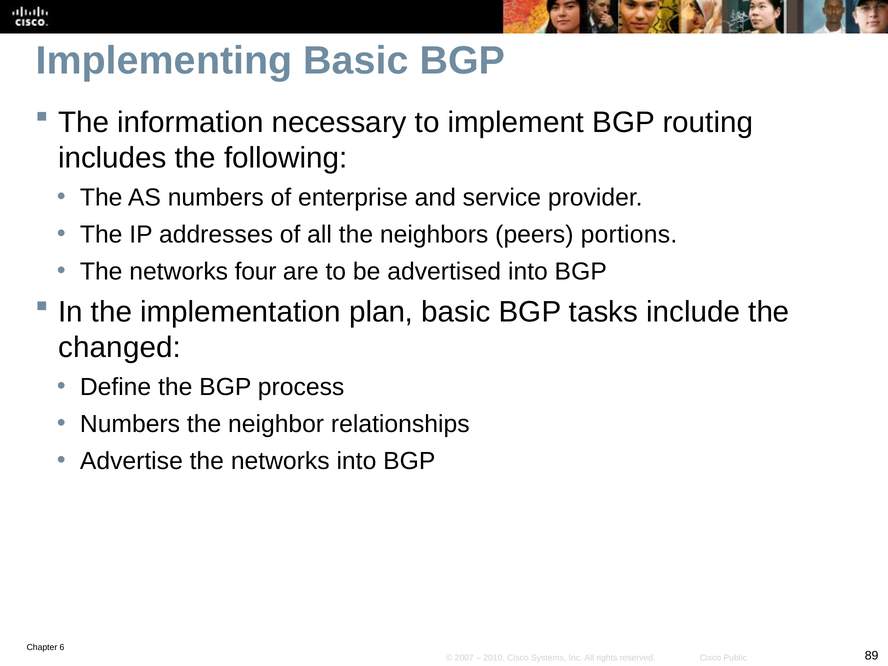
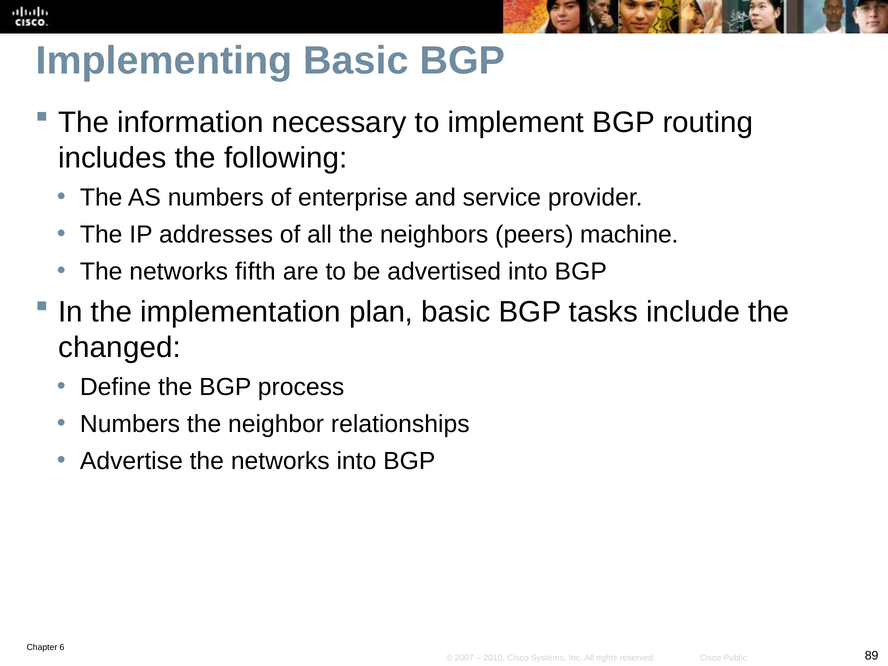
portions: portions -> machine
four: four -> fifth
